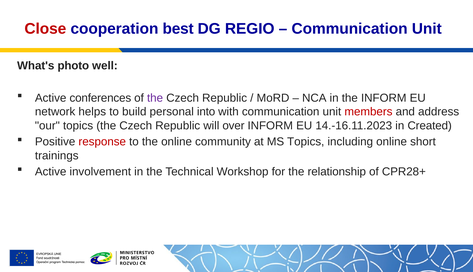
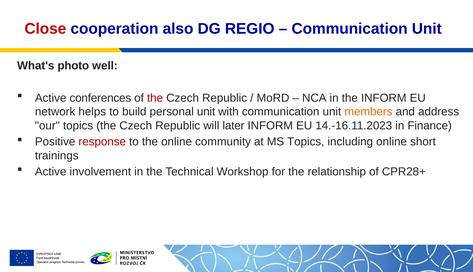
best: best -> also
the at (155, 98) colour: purple -> red
personal into: into -> unit
members colour: red -> orange
over: over -> later
Created: Created -> Finance
